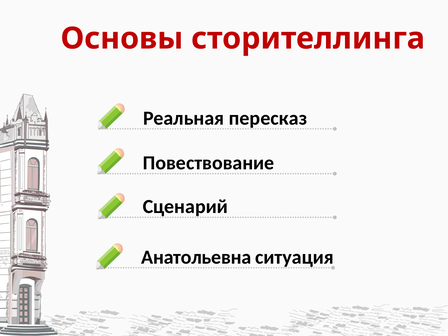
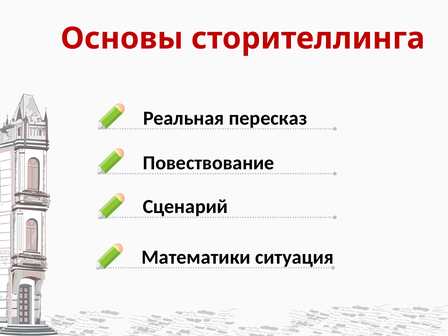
Анатольевна: Анатольевна -> Математики
